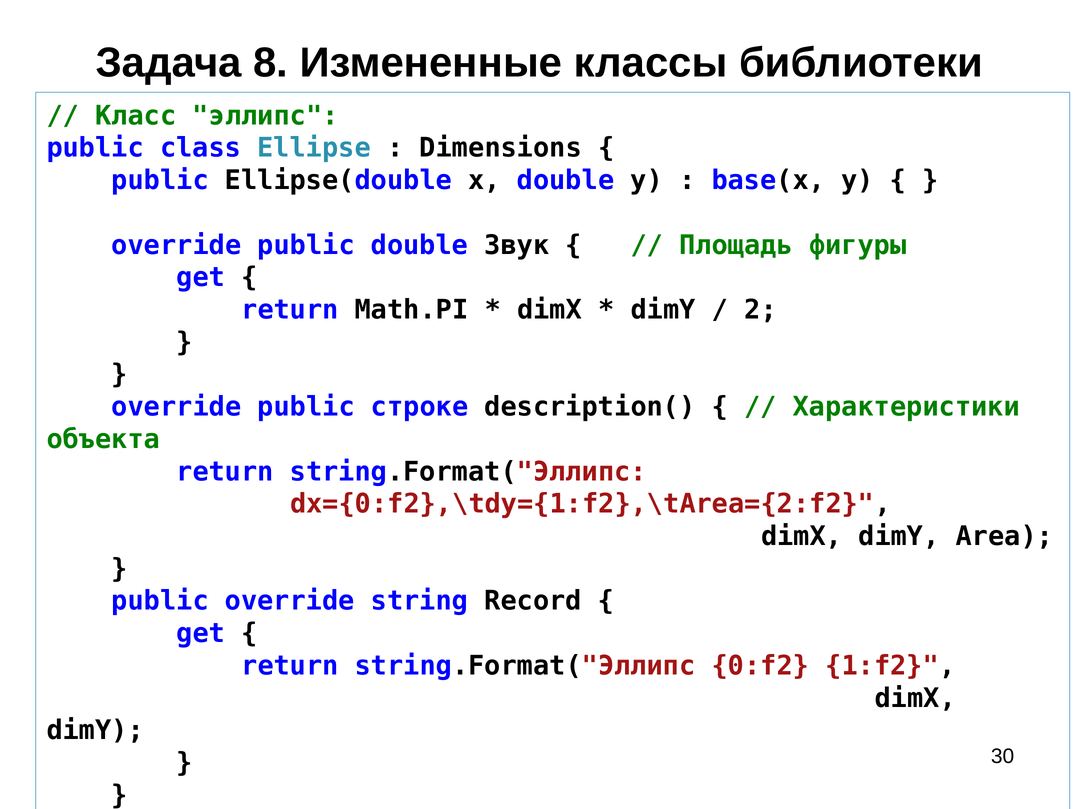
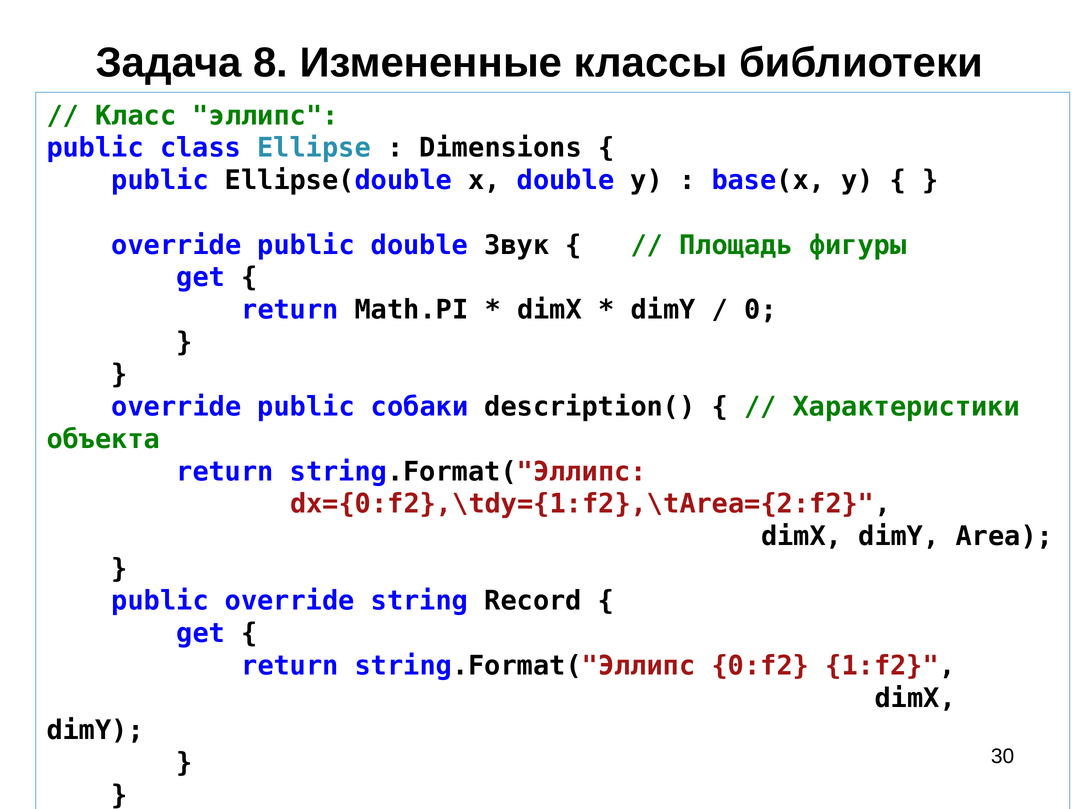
2: 2 -> 0
строке: строке -> собаки
